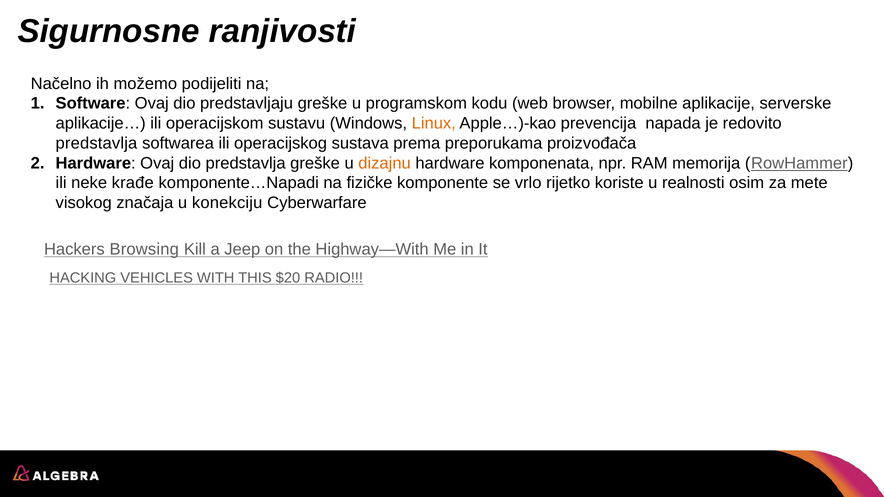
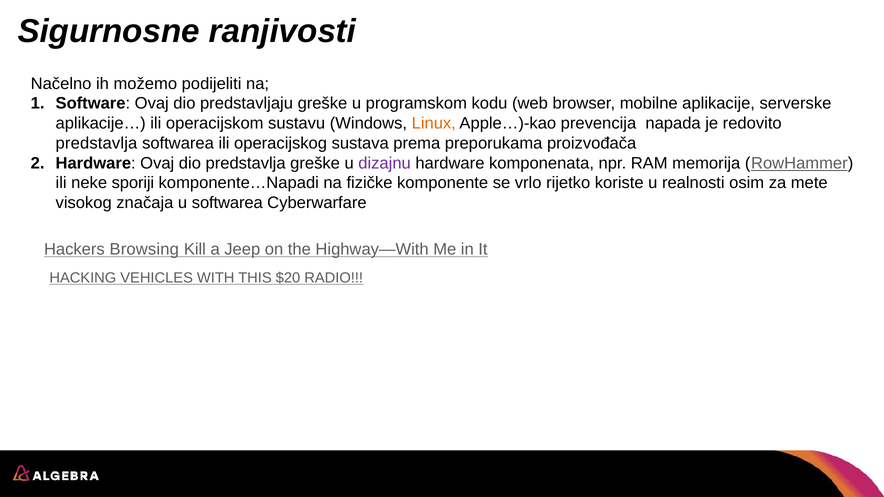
dizajnu colour: orange -> purple
krađe: krađe -> sporiji
u konekciju: konekciju -> softwarea
